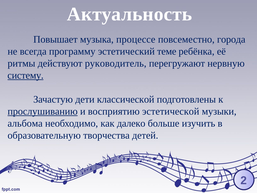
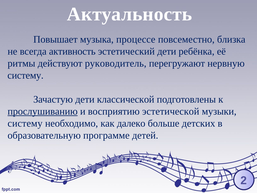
города: города -> близка
программу: программу -> активность
эстетический теме: теме -> дети
систему at (26, 75) underline: present -> none
альбома at (25, 123): альбома -> систему
изучить: изучить -> детских
творчества: творчества -> программе
